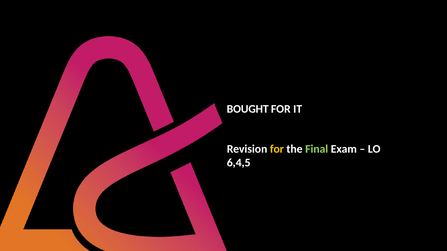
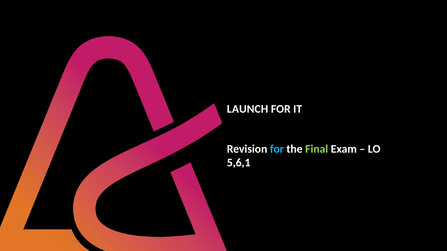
BOUGHT: BOUGHT -> LAUNCH
for at (277, 149) colour: yellow -> light blue
6,4,5: 6,4,5 -> 5,6,1
